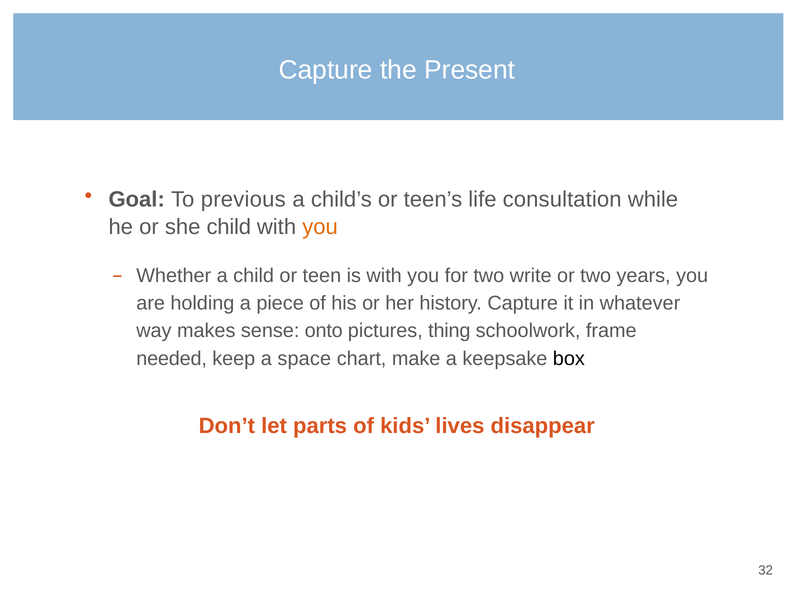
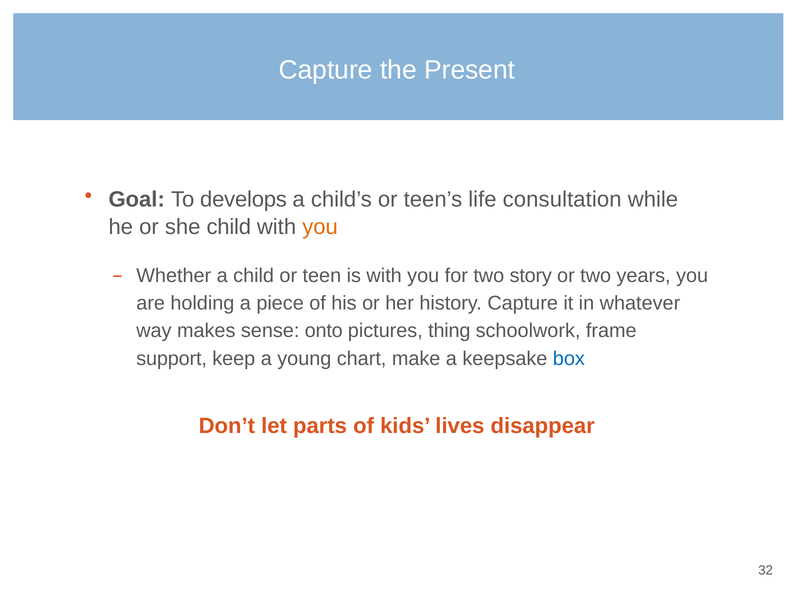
previous: previous -> develops
write: write -> story
needed: needed -> support
space: space -> young
box colour: black -> blue
